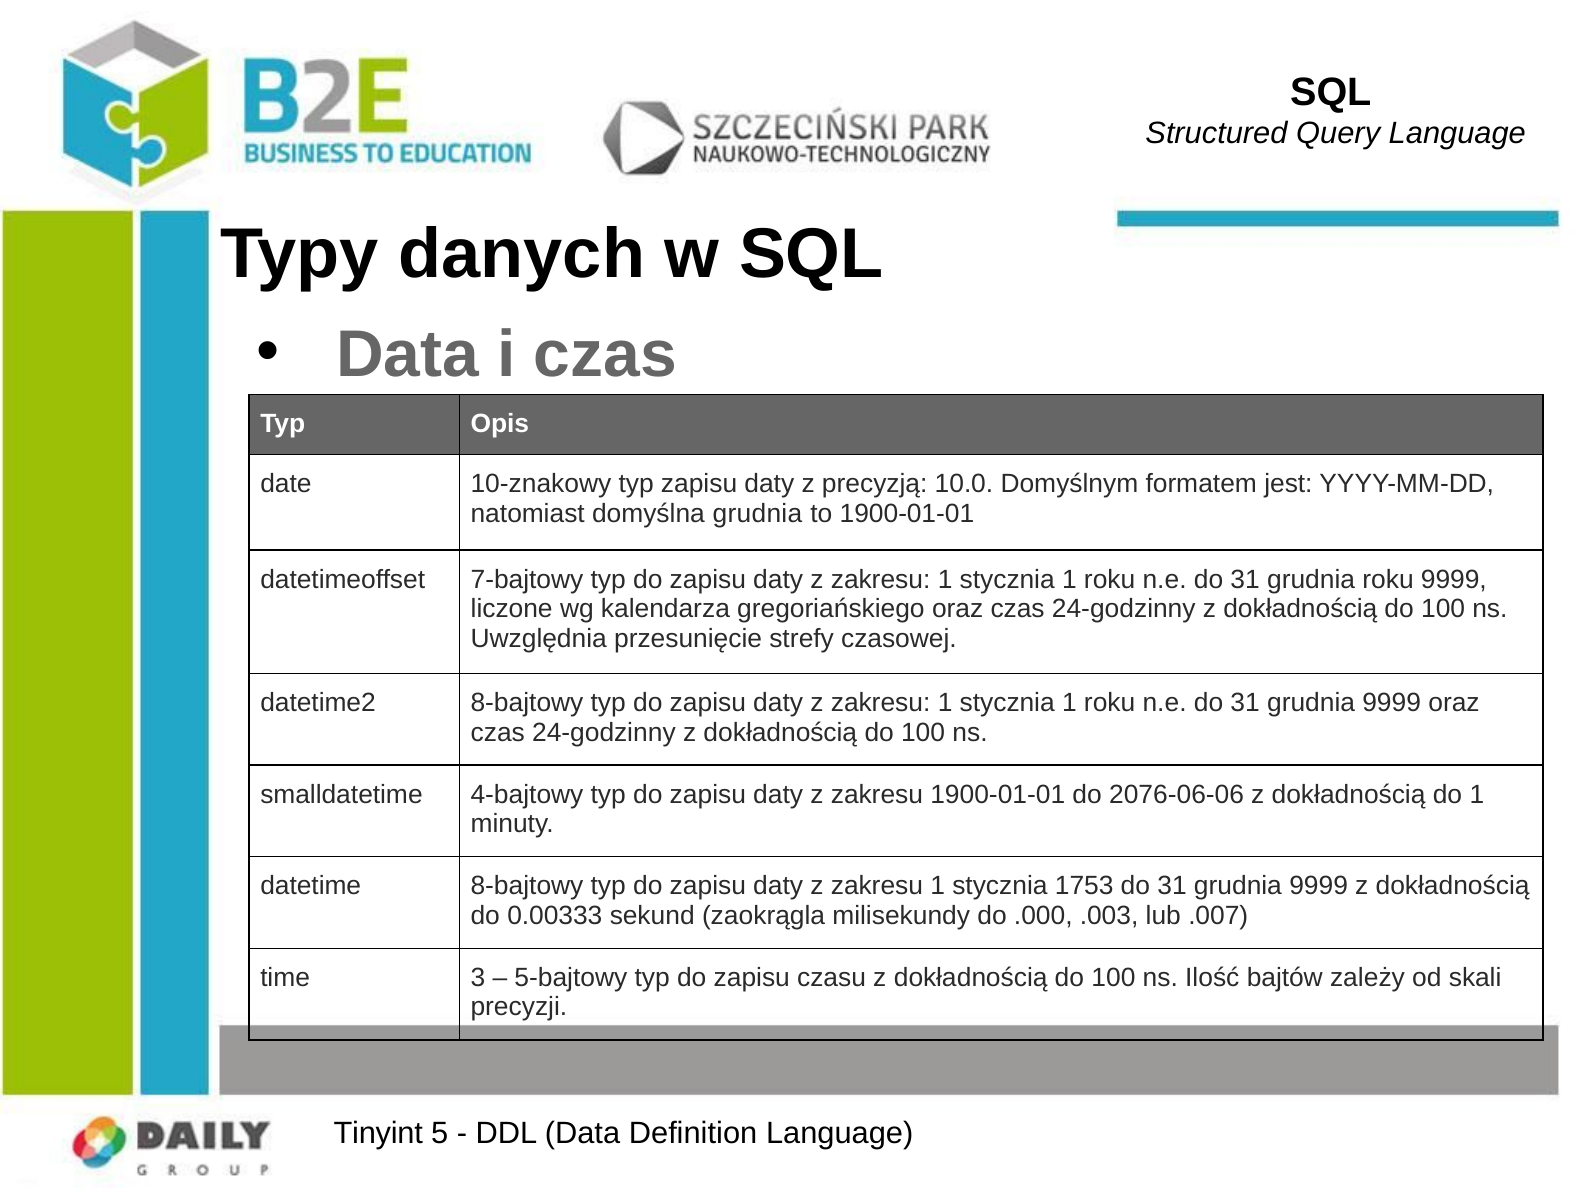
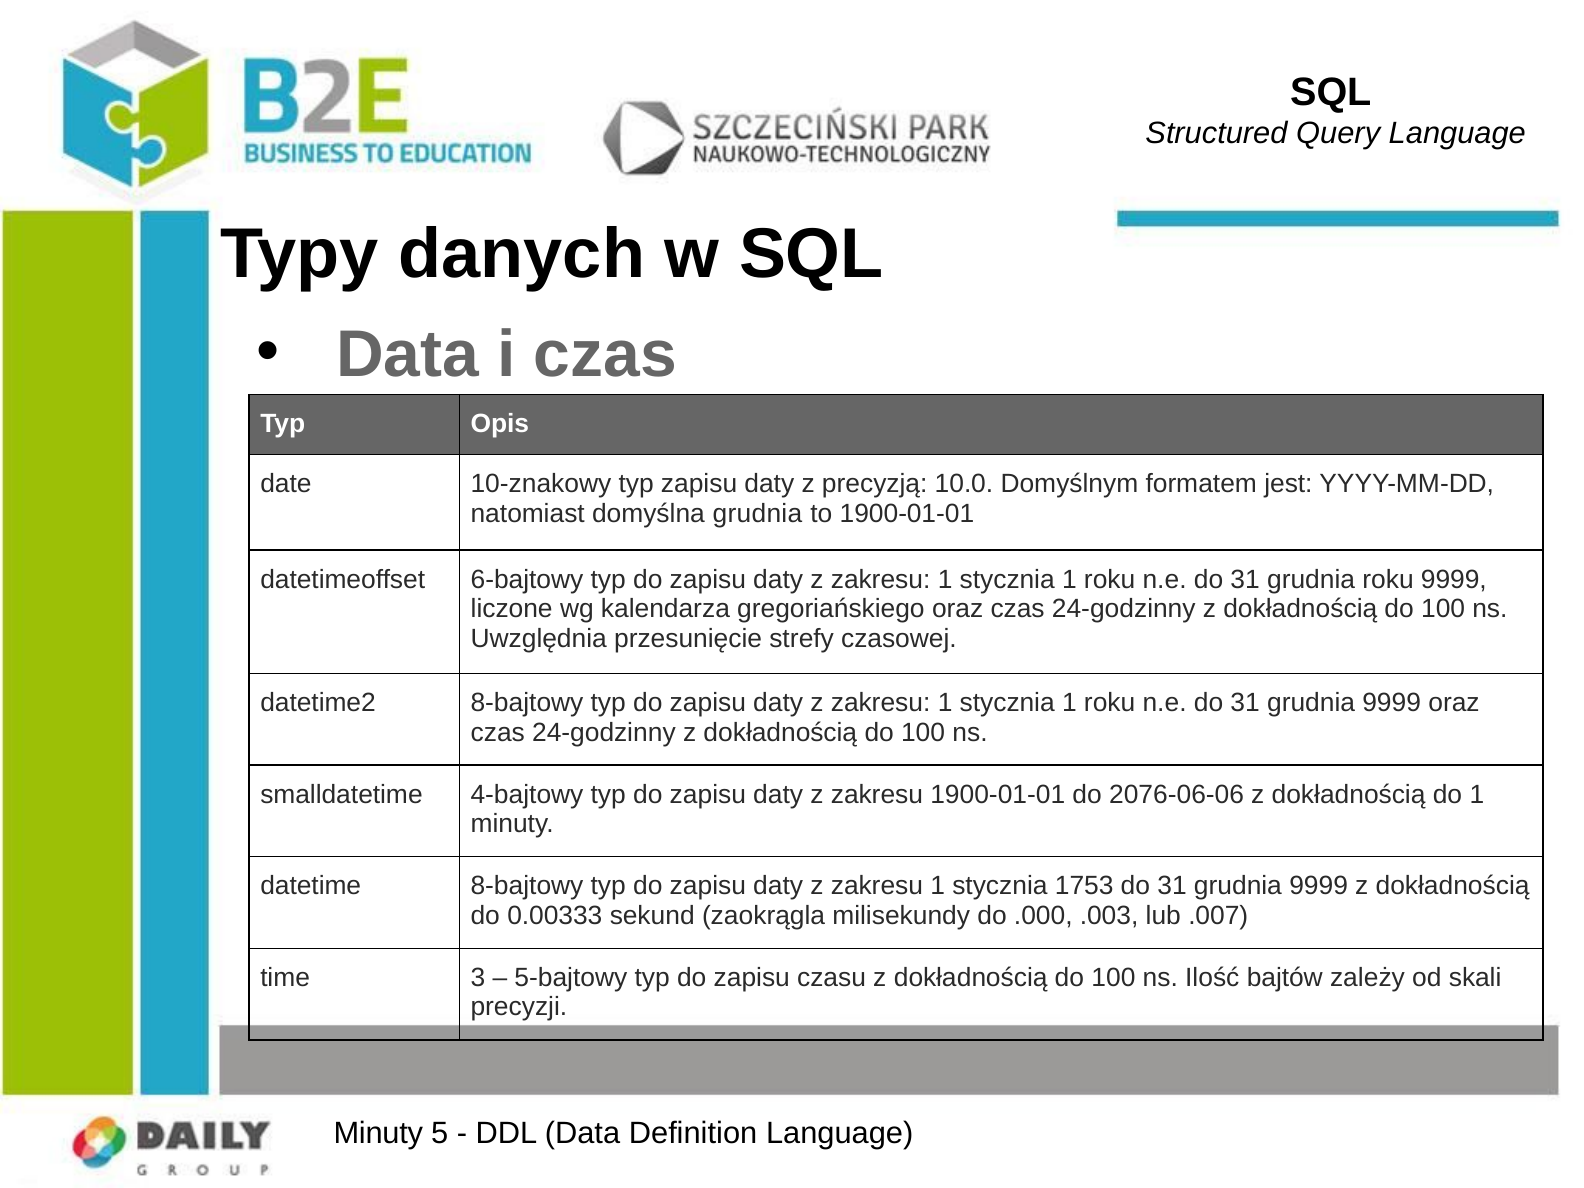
7-bajtowy: 7-bajtowy -> 6-bajtowy
Tinyint at (378, 1133): Tinyint -> Minuty
